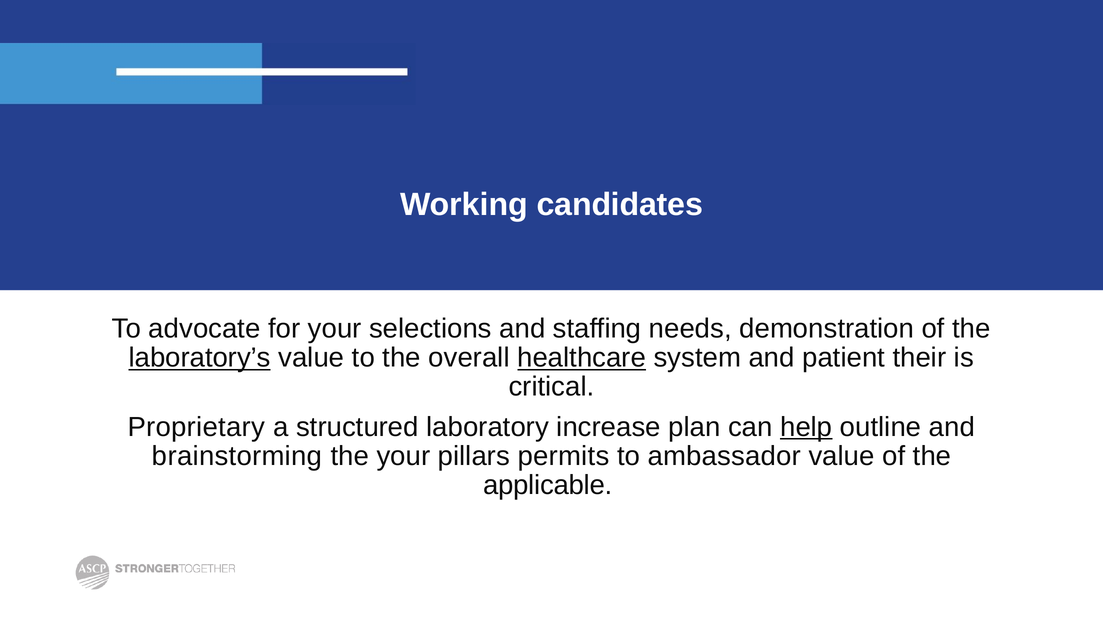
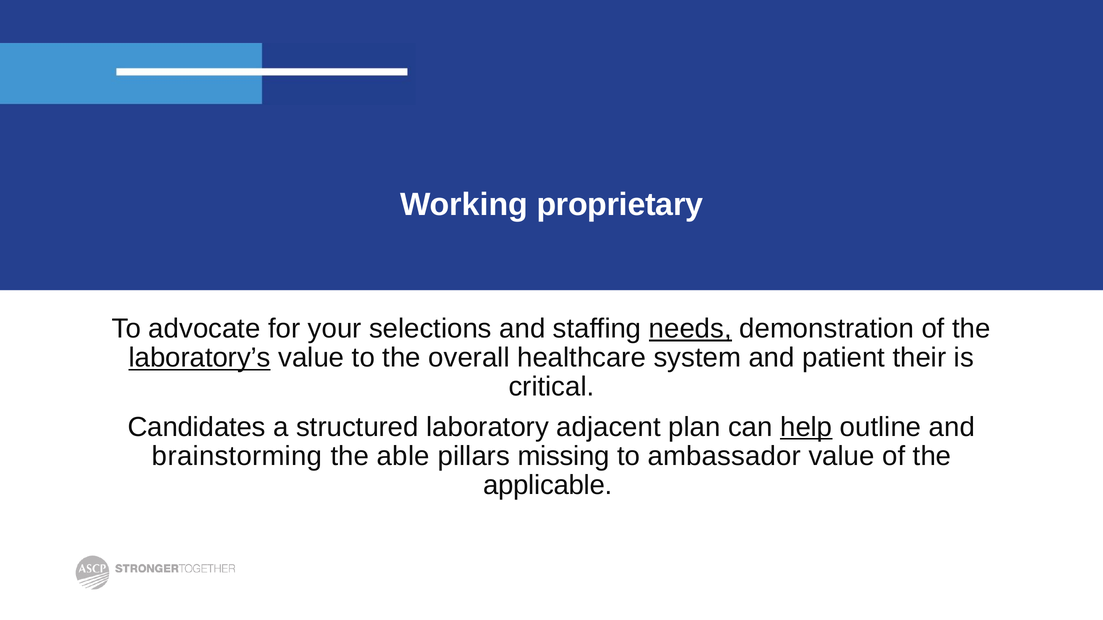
candidates: candidates -> proprietary
needs underline: none -> present
healthcare underline: present -> none
Proprietary: Proprietary -> Candidates
increase: increase -> adjacent
the your: your -> able
permits: permits -> missing
